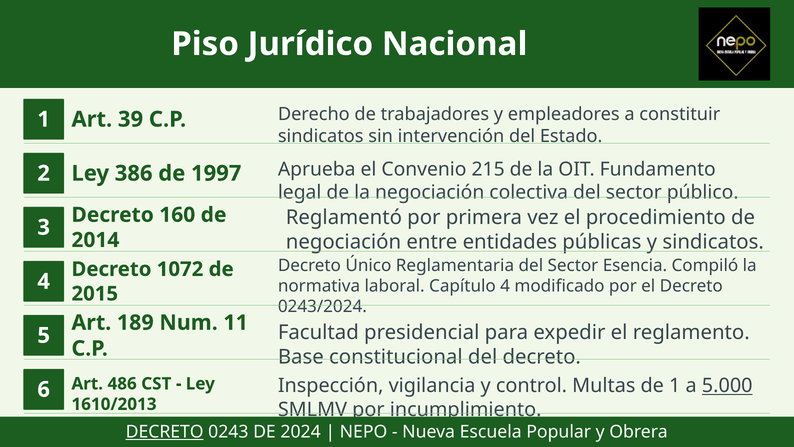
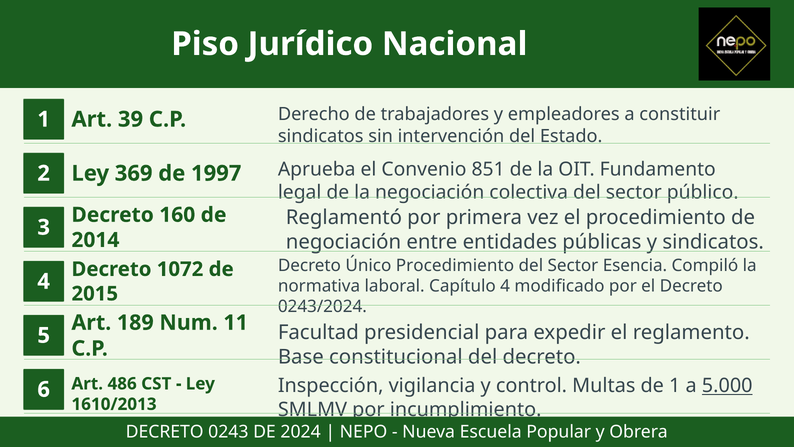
386: 386 -> 369
215: 215 -> 851
Único Reglamentaria: Reglamentaria -> Procedimiento
DECRETO at (165, 432) underline: present -> none
